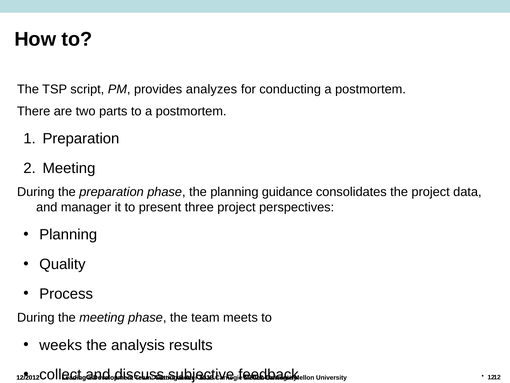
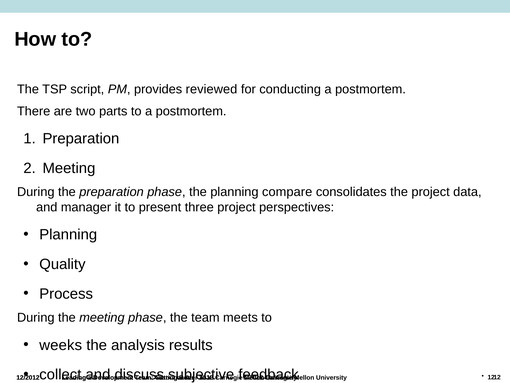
analyzes: analyzes -> reviewed
guidance: guidance -> compare
